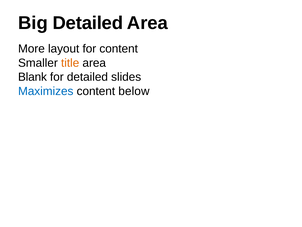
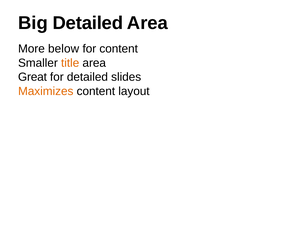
layout: layout -> below
Blank: Blank -> Great
Maximizes colour: blue -> orange
below: below -> layout
